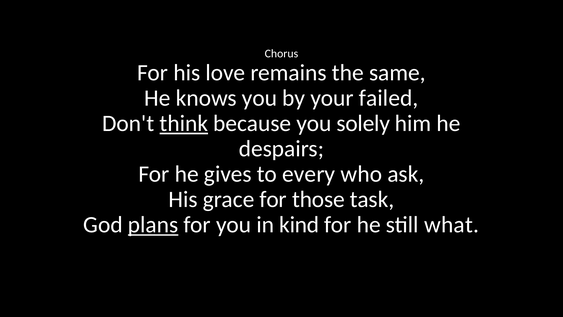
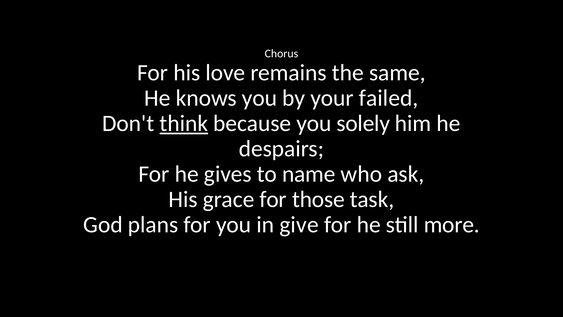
every: every -> name
plans underline: present -> none
kind: kind -> give
what: what -> more
